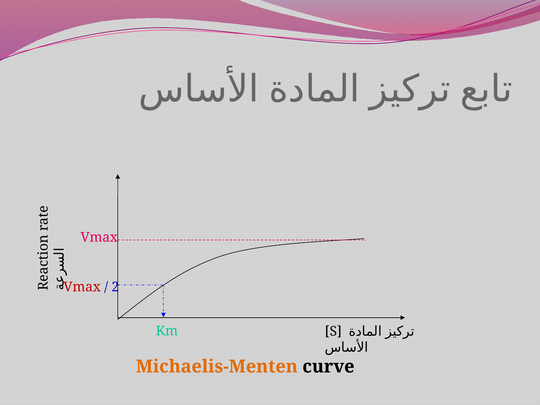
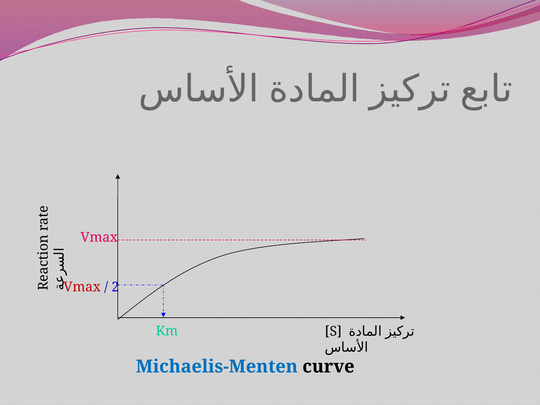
Michaelis-Menten colour: orange -> blue
